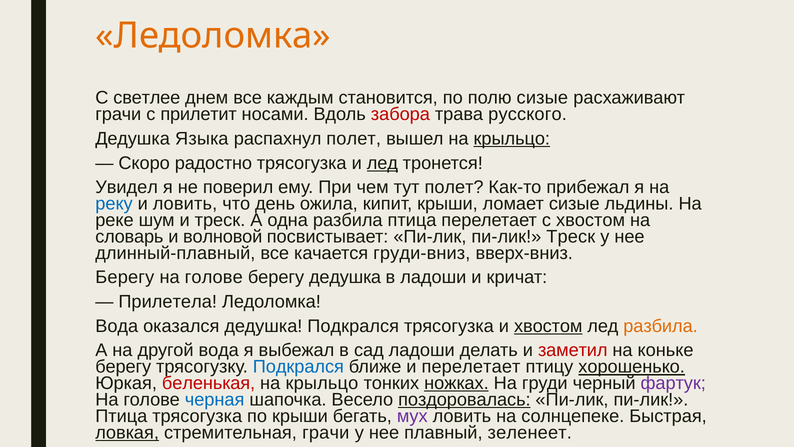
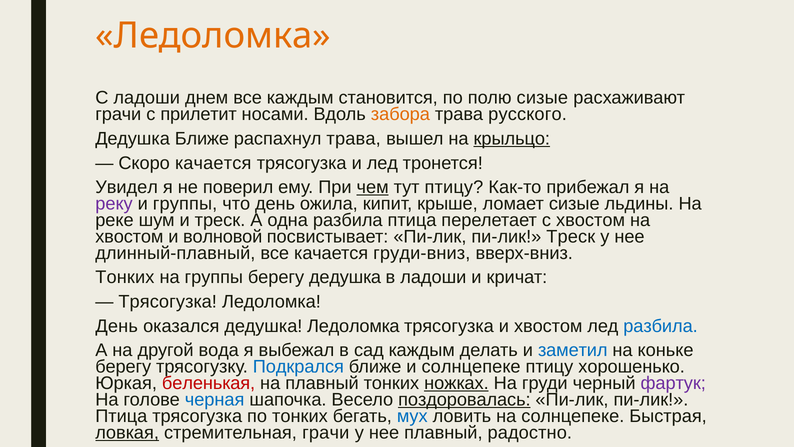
С светлее: светлее -> ладоши
забора colour: red -> orange
Дедушка Языка: Языка -> Ближе
распахнул полет: полет -> трава
Скоро радостно: радостно -> качается
лед at (382, 163) underline: present -> none
чем underline: none -> present
тут полет: полет -> птицу
реку colour: blue -> purple
и ловить: ловить -> группы
кипит крыши: крыши -> крыше
словарь at (129, 236): словарь -> хвостом
Берегу at (125, 277): Берегу -> Тонких
голове at (214, 277): голове -> группы
Прилетела at (168, 302): Прилетела -> Трясогузка
Вода at (117, 326): Вода -> День
дедушка Подкрался: Подкрался -> Ледоломка
хвостом at (548, 326) underline: present -> none
разбила at (661, 326) colour: orange -> blue
сад ладоши: ладоши -> каждым
заметил colour: red -> blue
и перелетает: перелетает -> солнцепеке
хорошенько underline: present -> none
крыльцо at (322, 383): крыльцо -> плавный
по крыши: крыши -> тонких
мух colour: purple -> blue
зеленеет: зеленеет -> радостно
